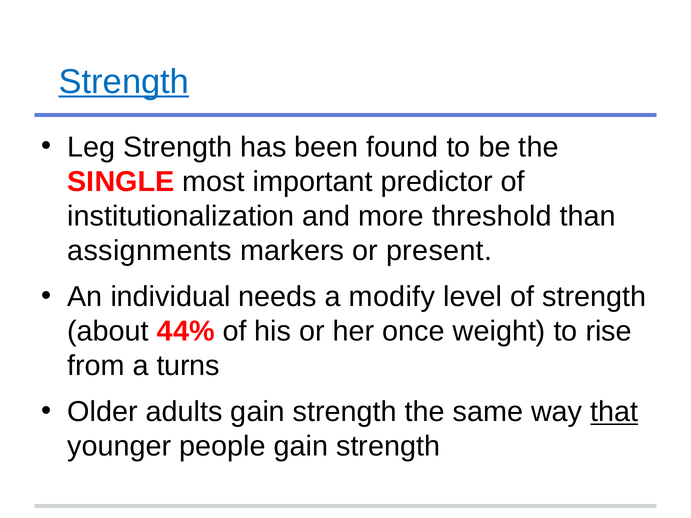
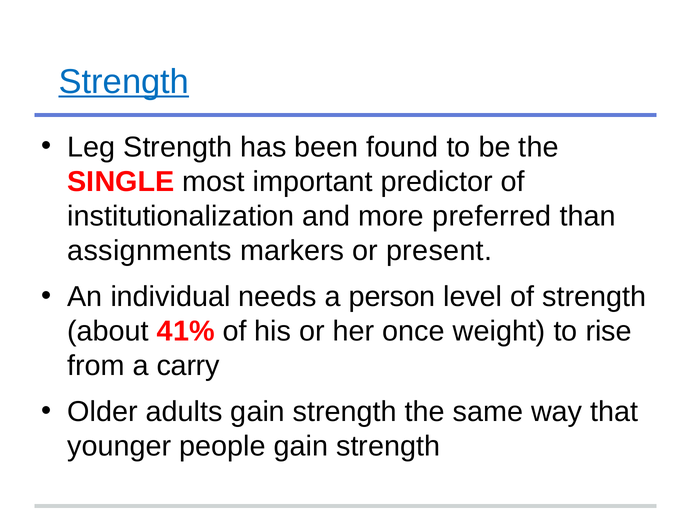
threshold: threshold -> preferred
modify: modify -> person
44%: 44% -> 41%
turns: turns -> carry
that underline: present -> none
